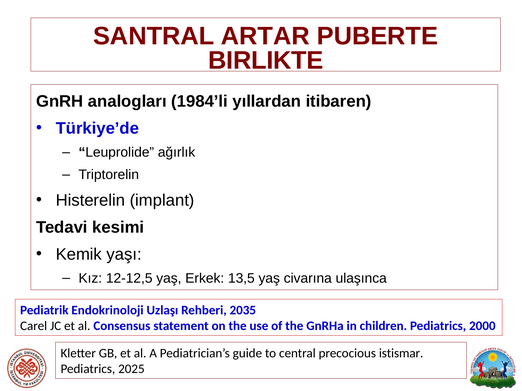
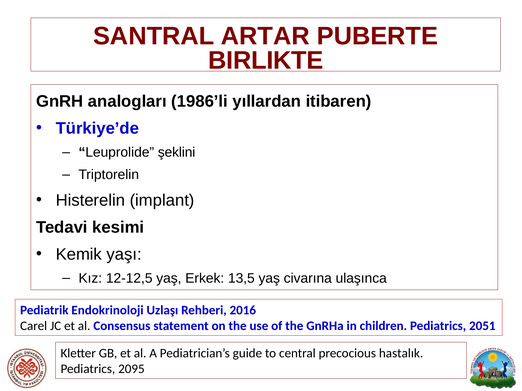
1984’li: 1984’li -> 1986’li
ağırlık: ağırlık -> şeklini
2035: 2035 -> 2016
2000: 2000 -> 2051
istismar: istismar -> hastalık
2025: 2025 -> 2095
